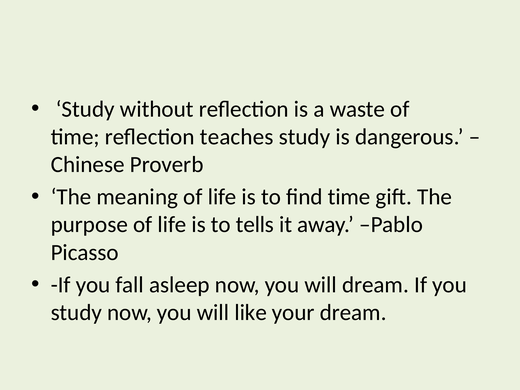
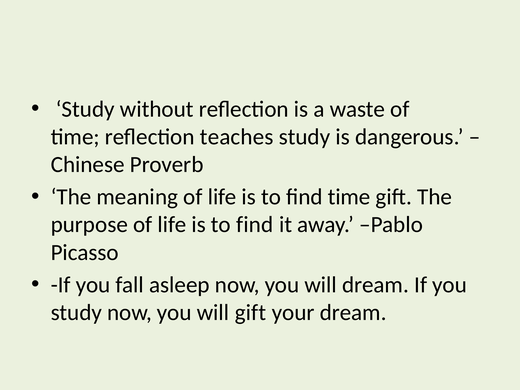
tells at (255, 225): tells -> find
will like: like -> gift
